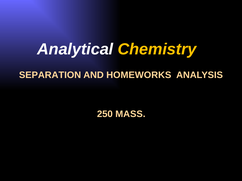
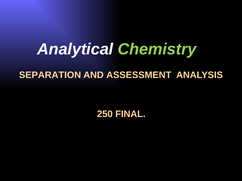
Chemistry colour: yellow -> light green
HOMEWORKS: HOMEWORKS -> ASSESSMENT
MASS: MASS -> FINAL
